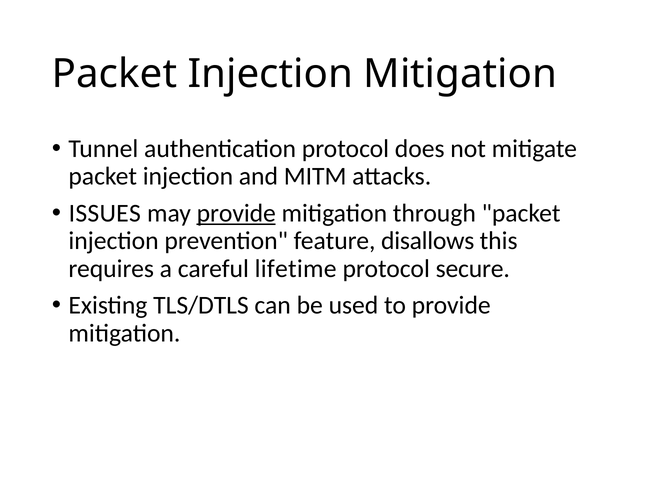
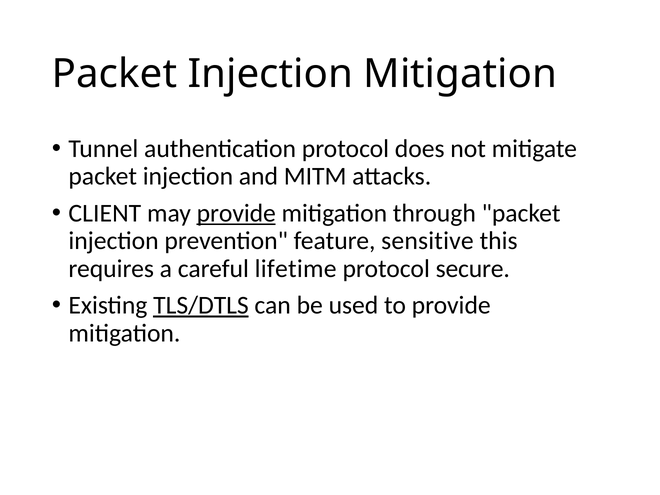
ISSUES: ISSUES -> CLIENT
disallows: disallows -> sensitive
TLS/DTLS underline: none -> present
